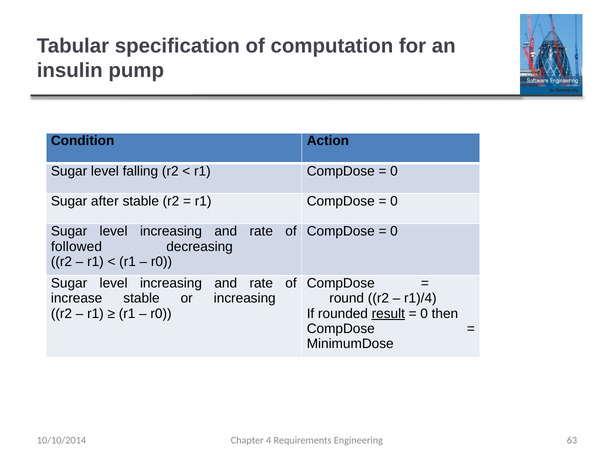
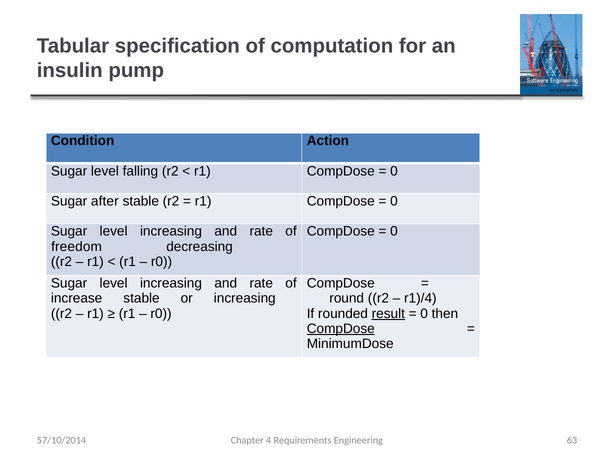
followed: followed -> freedom
CompDose at (341, 328) underline: none -> present
10/10/2014: 10/10/2014 -> 57/10/2014
